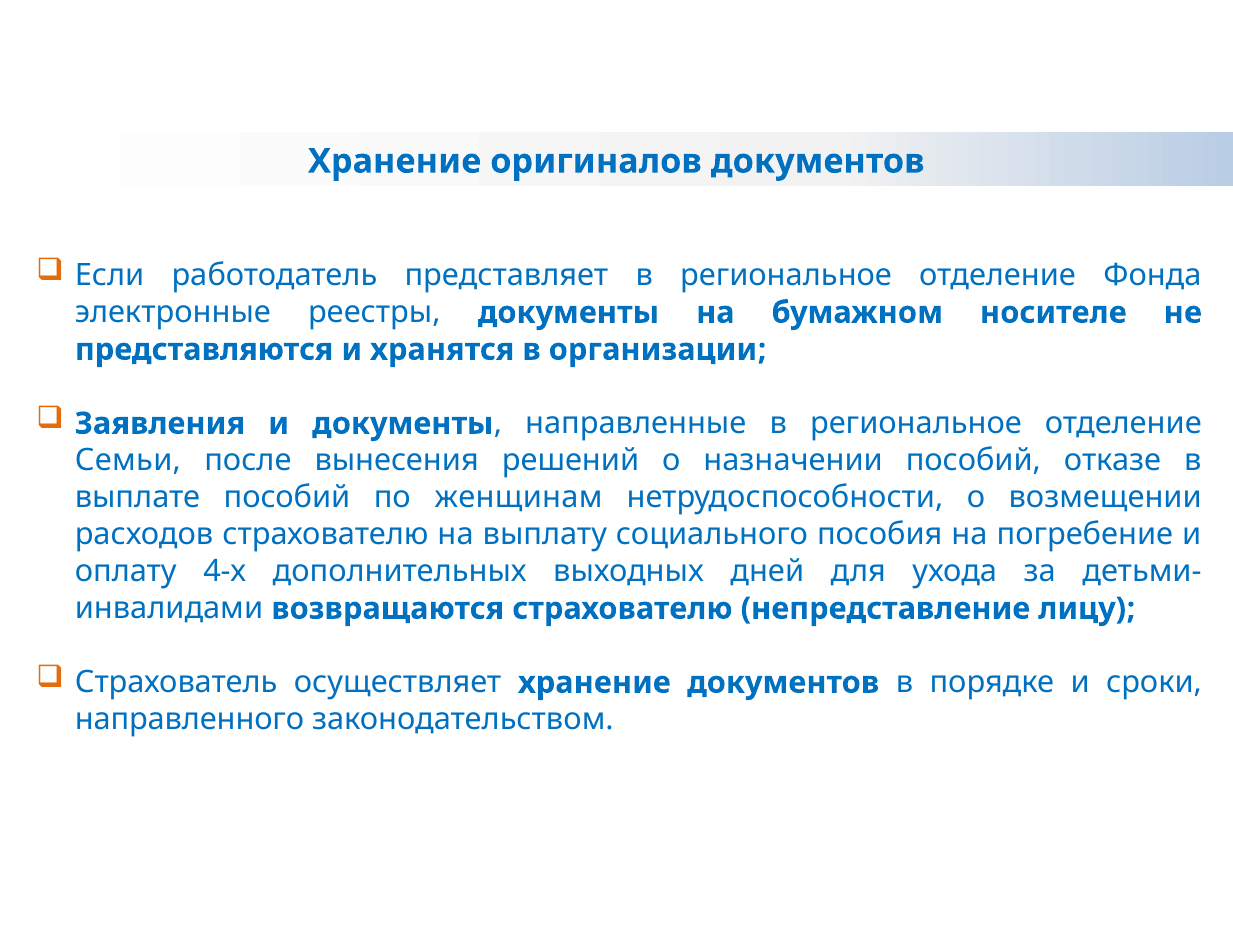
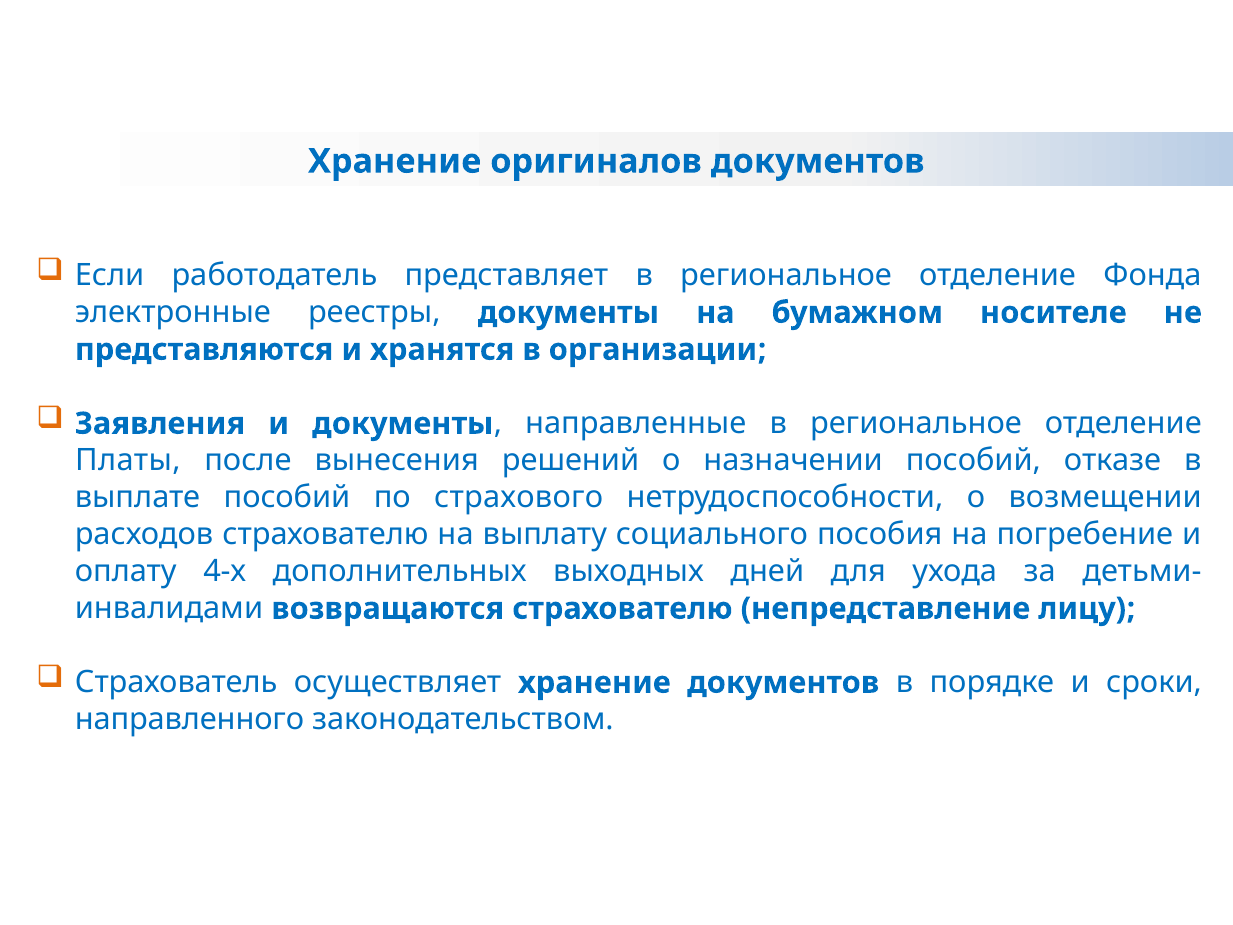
Семьи: Семьи -> Платы
женщинам: женщинам -> страхового
